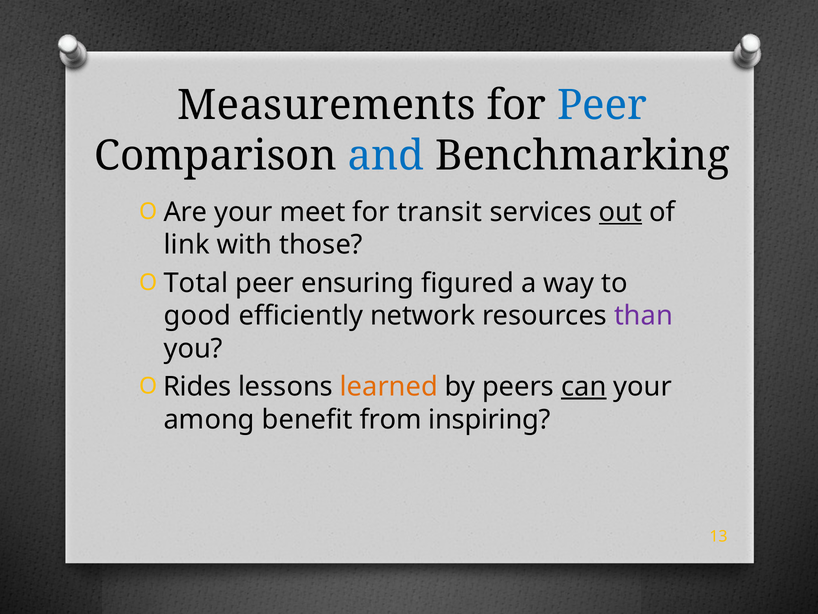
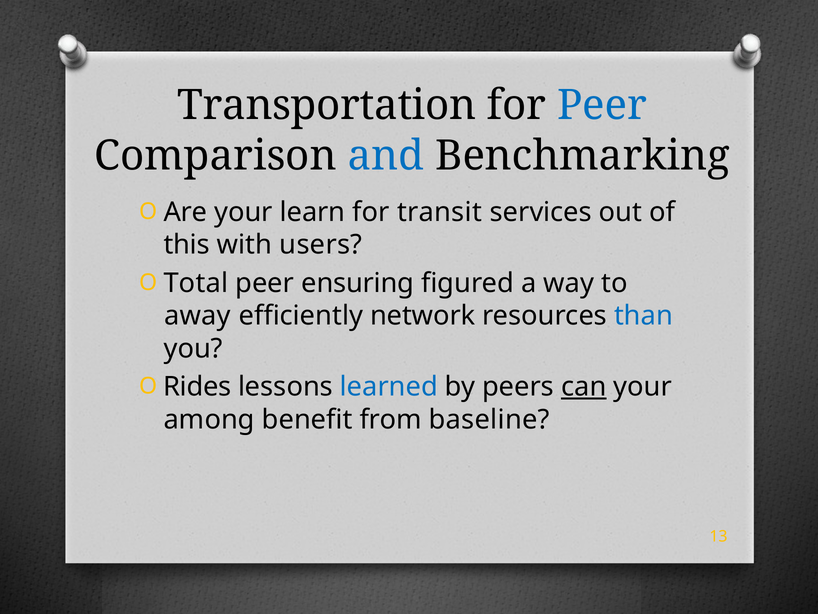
Measurements: Measurements -> Transportation
meet: meet -> learn
out underline: present -> none
link: link -> this
those: those -> users
good: good -> away
than colour: purple -> blue
learned colour: orange -> blue
inspiring: inspiring -> baseline
